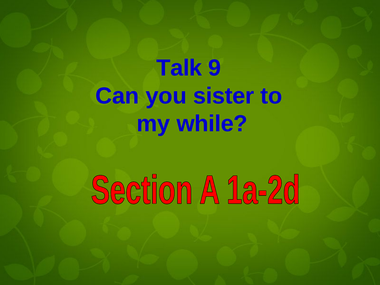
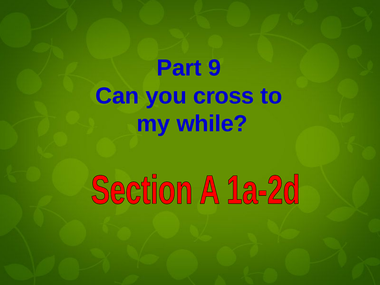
Talk: Talk -> Part
sister: sister -> cross
